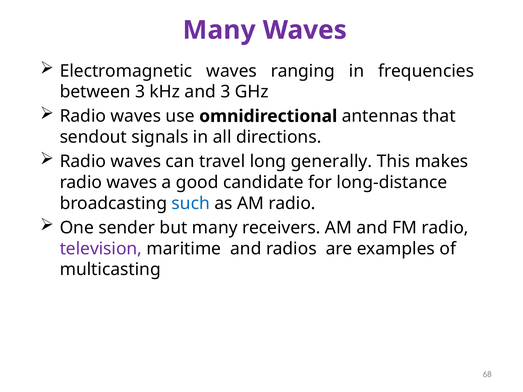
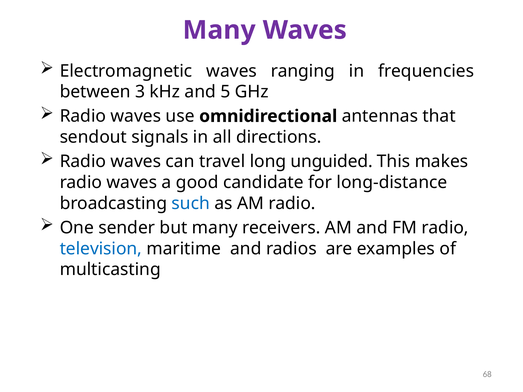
and 3: 3 -> 5
generally: generally -> unguided
television colour: purple -> blue
